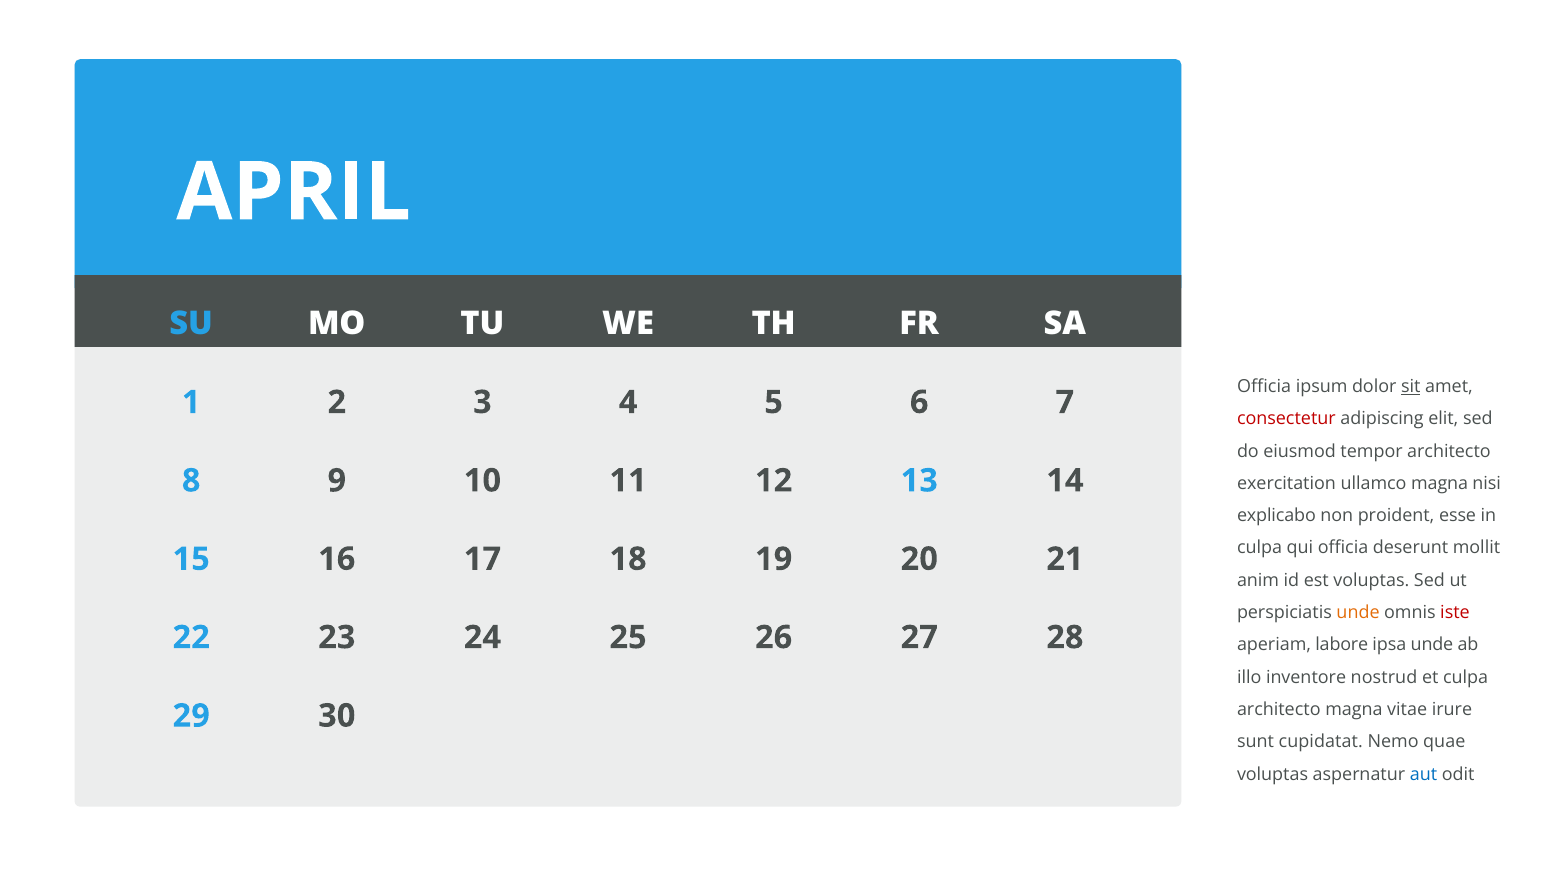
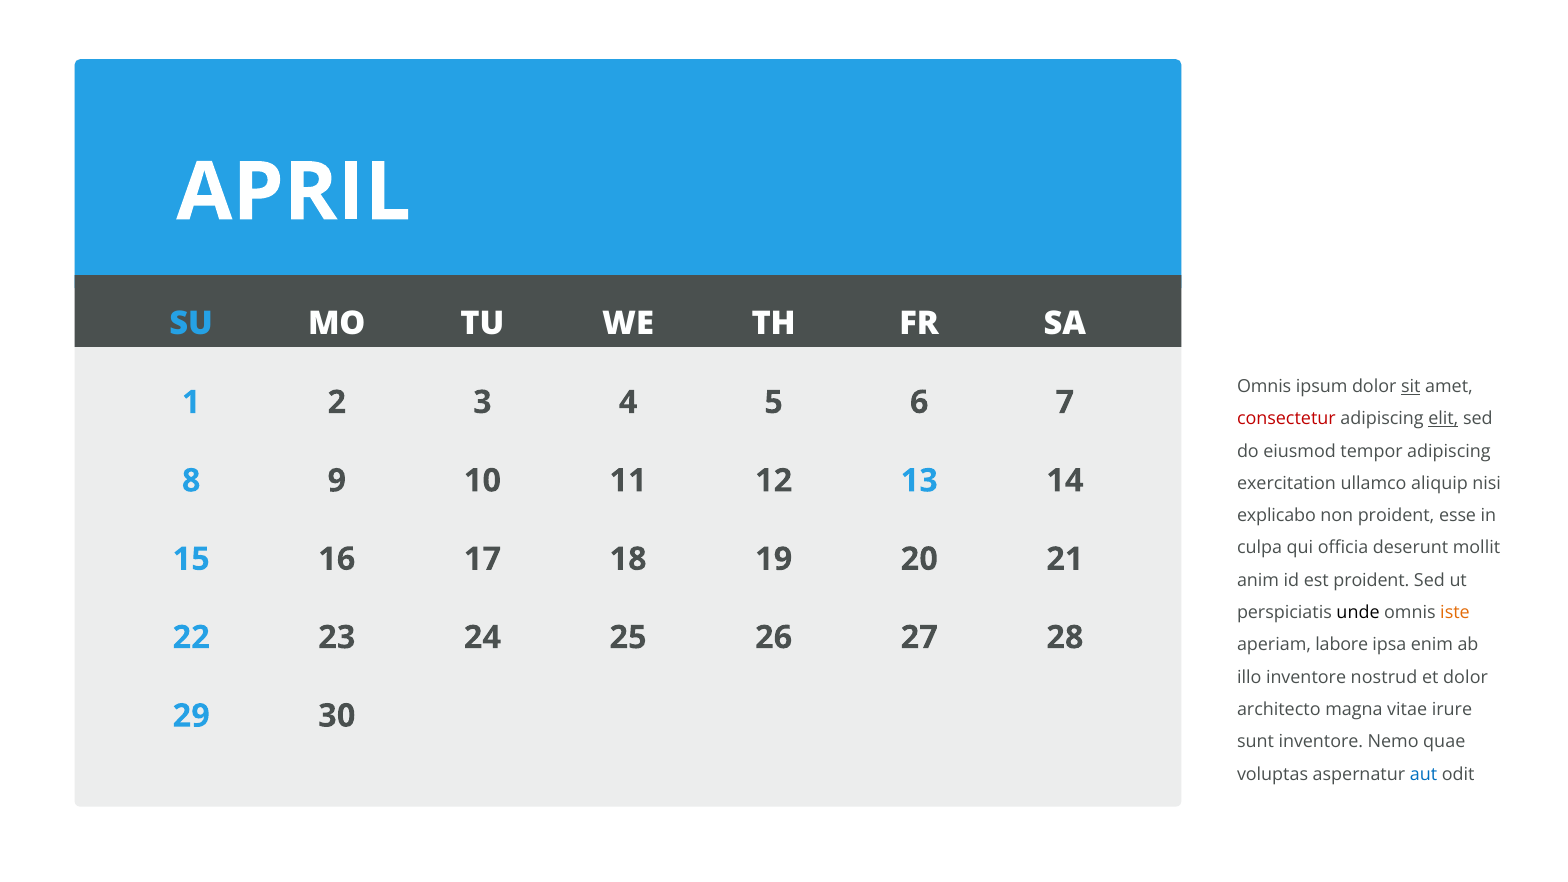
Officia at (1264, 386): Officia -> Omnis
elit underline: none -> present
tempor architecto: architecto -> adipiscing
ullamco magna: magna -> aliquip
est voluptas: voluptas -> proident
unde at (1358, 613) colour: orange -> black
iste colour: red -> orange
ipsa unde: unde -> enim
et culpa: culpa -> dolor
sunt cupidatat: cupidatat -> inventore
